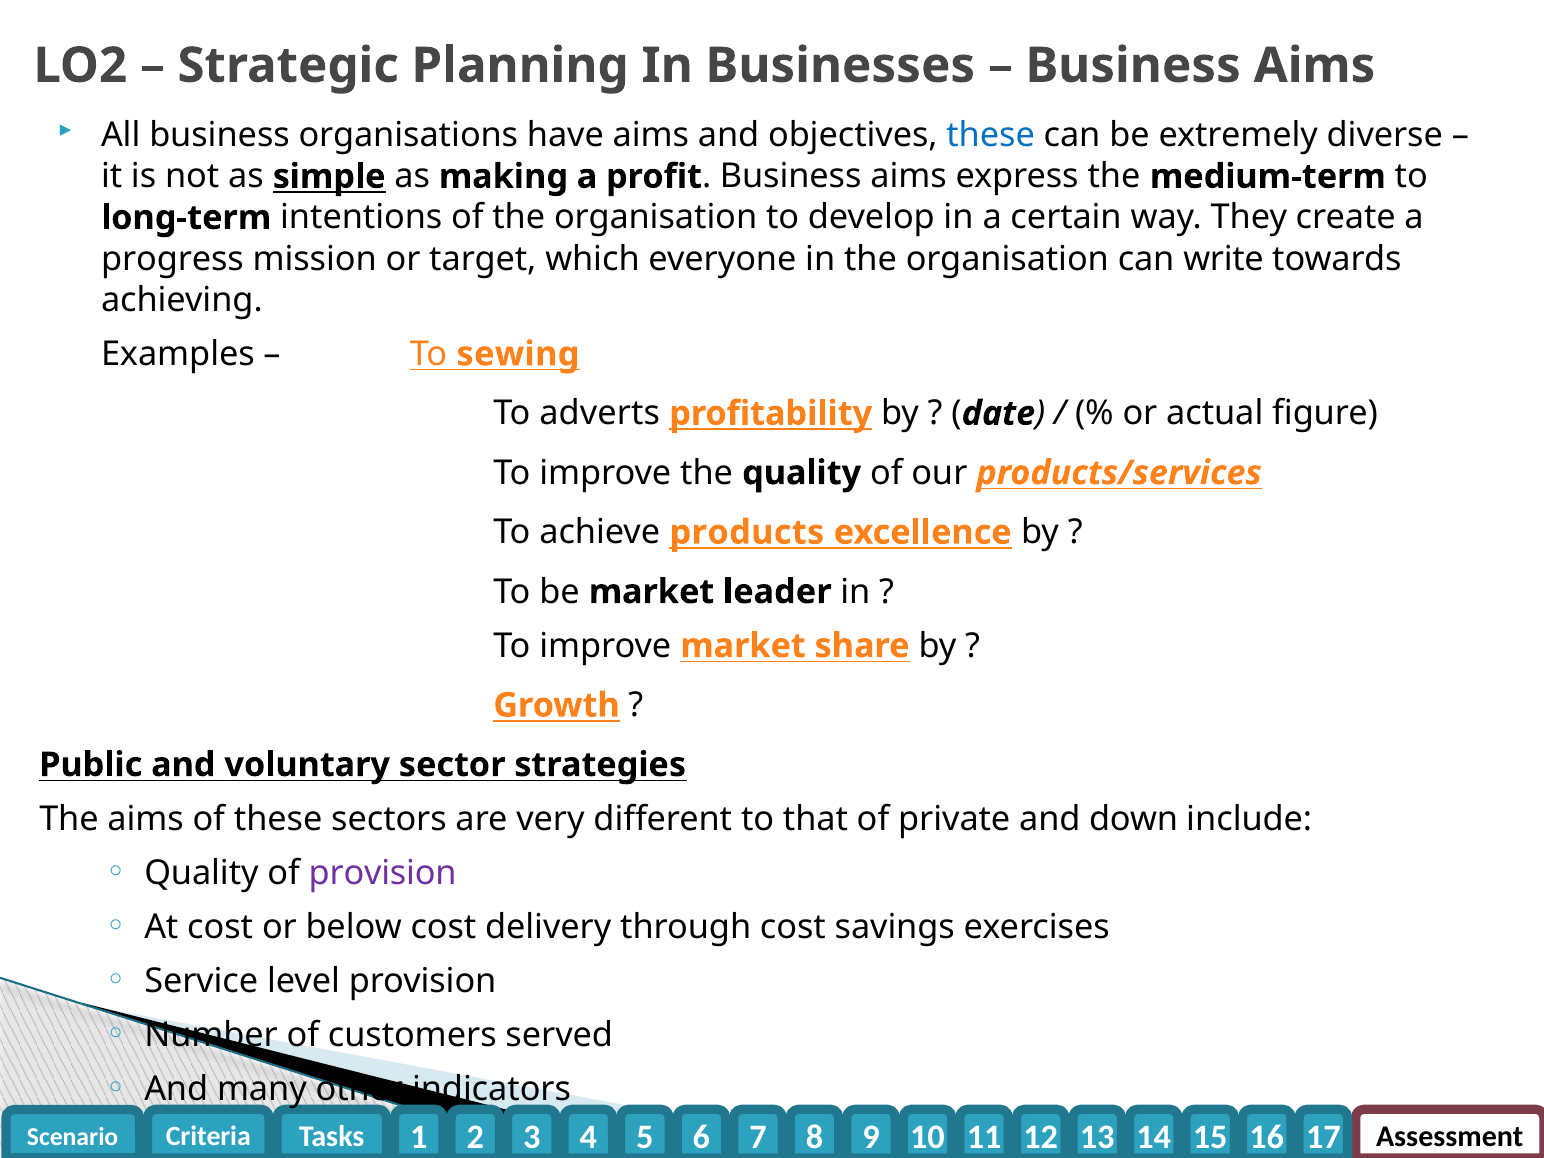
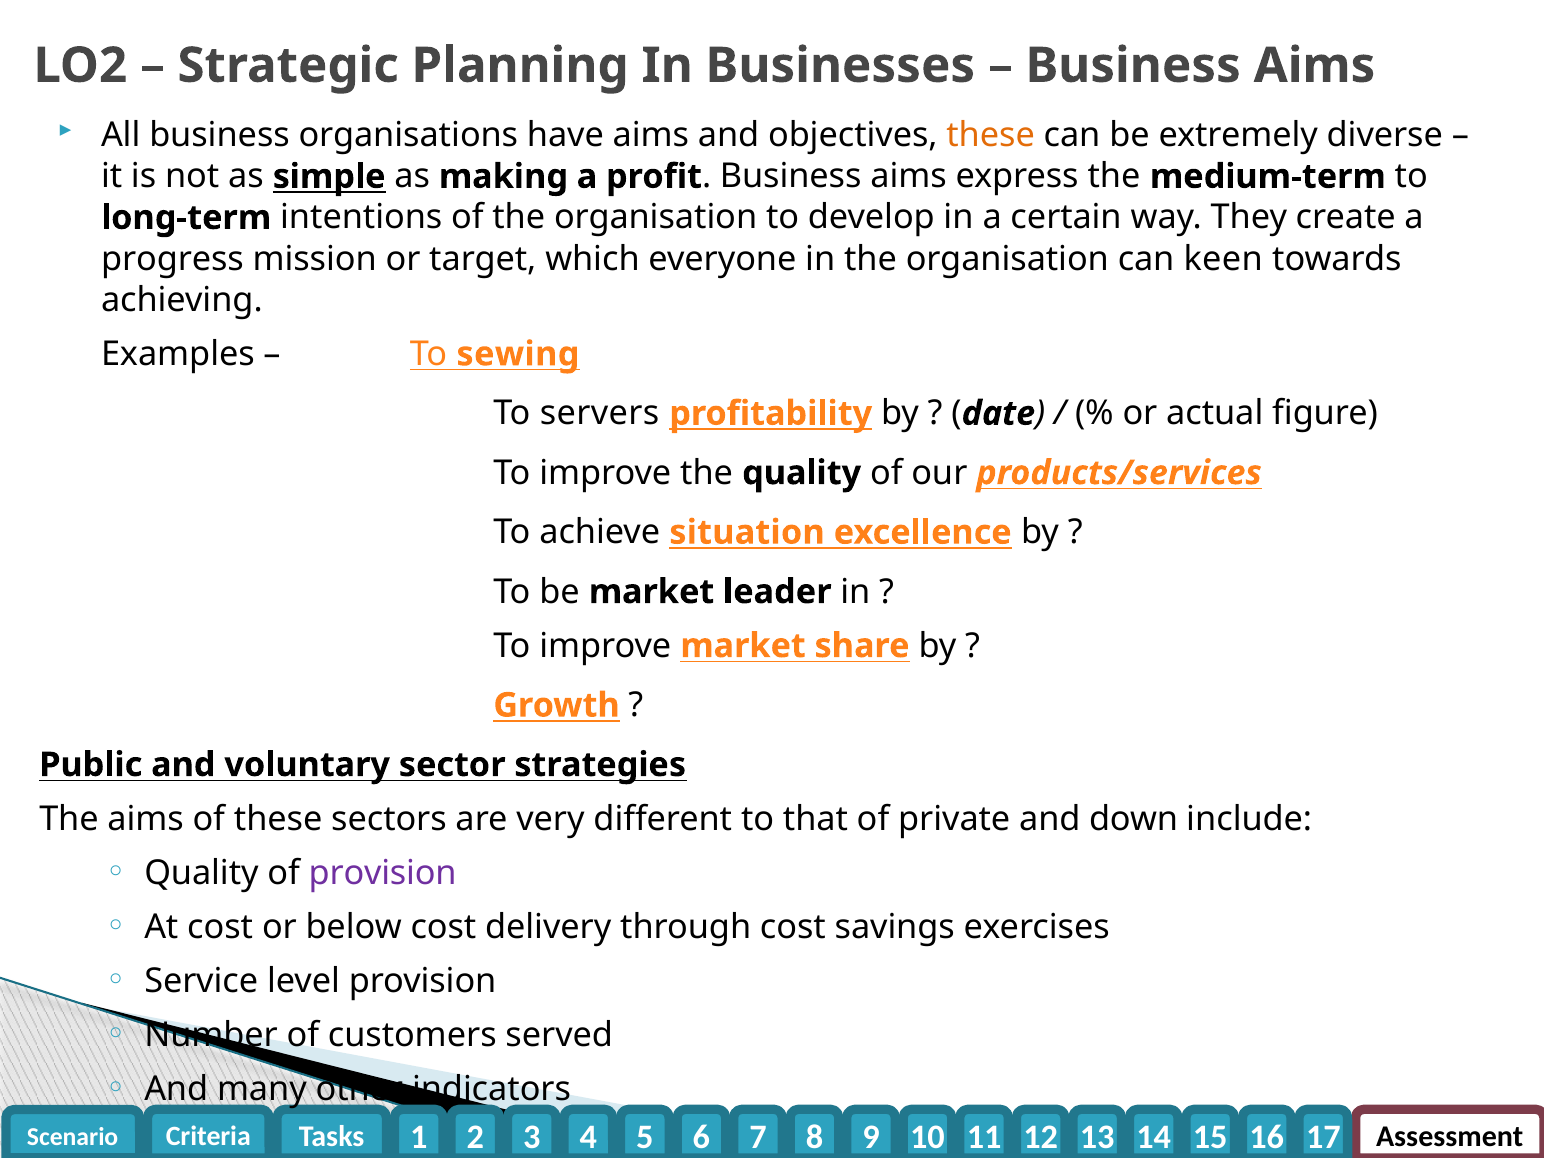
these at (991, 135) colour: blue -> orange
write: write -> keen
adverts: adverts -> servers
products: products -> situation
